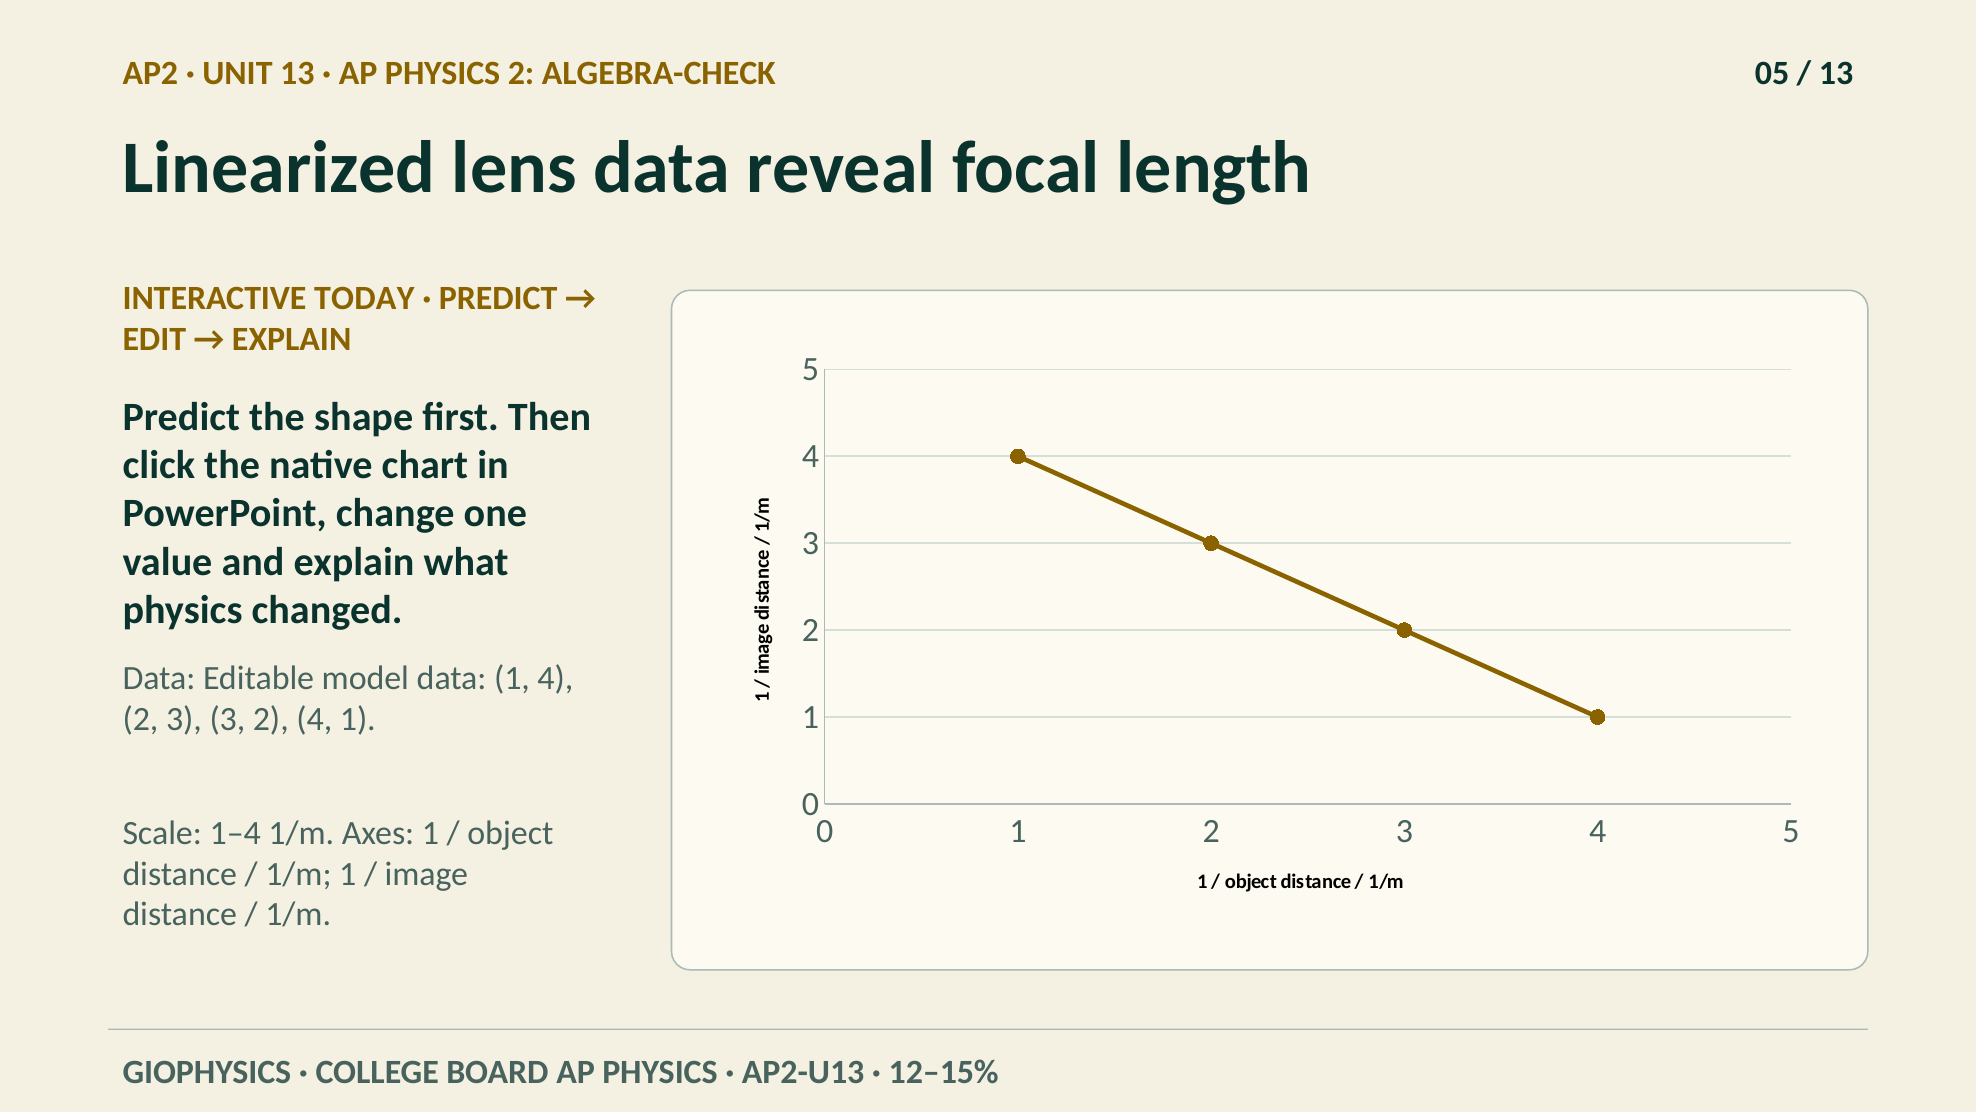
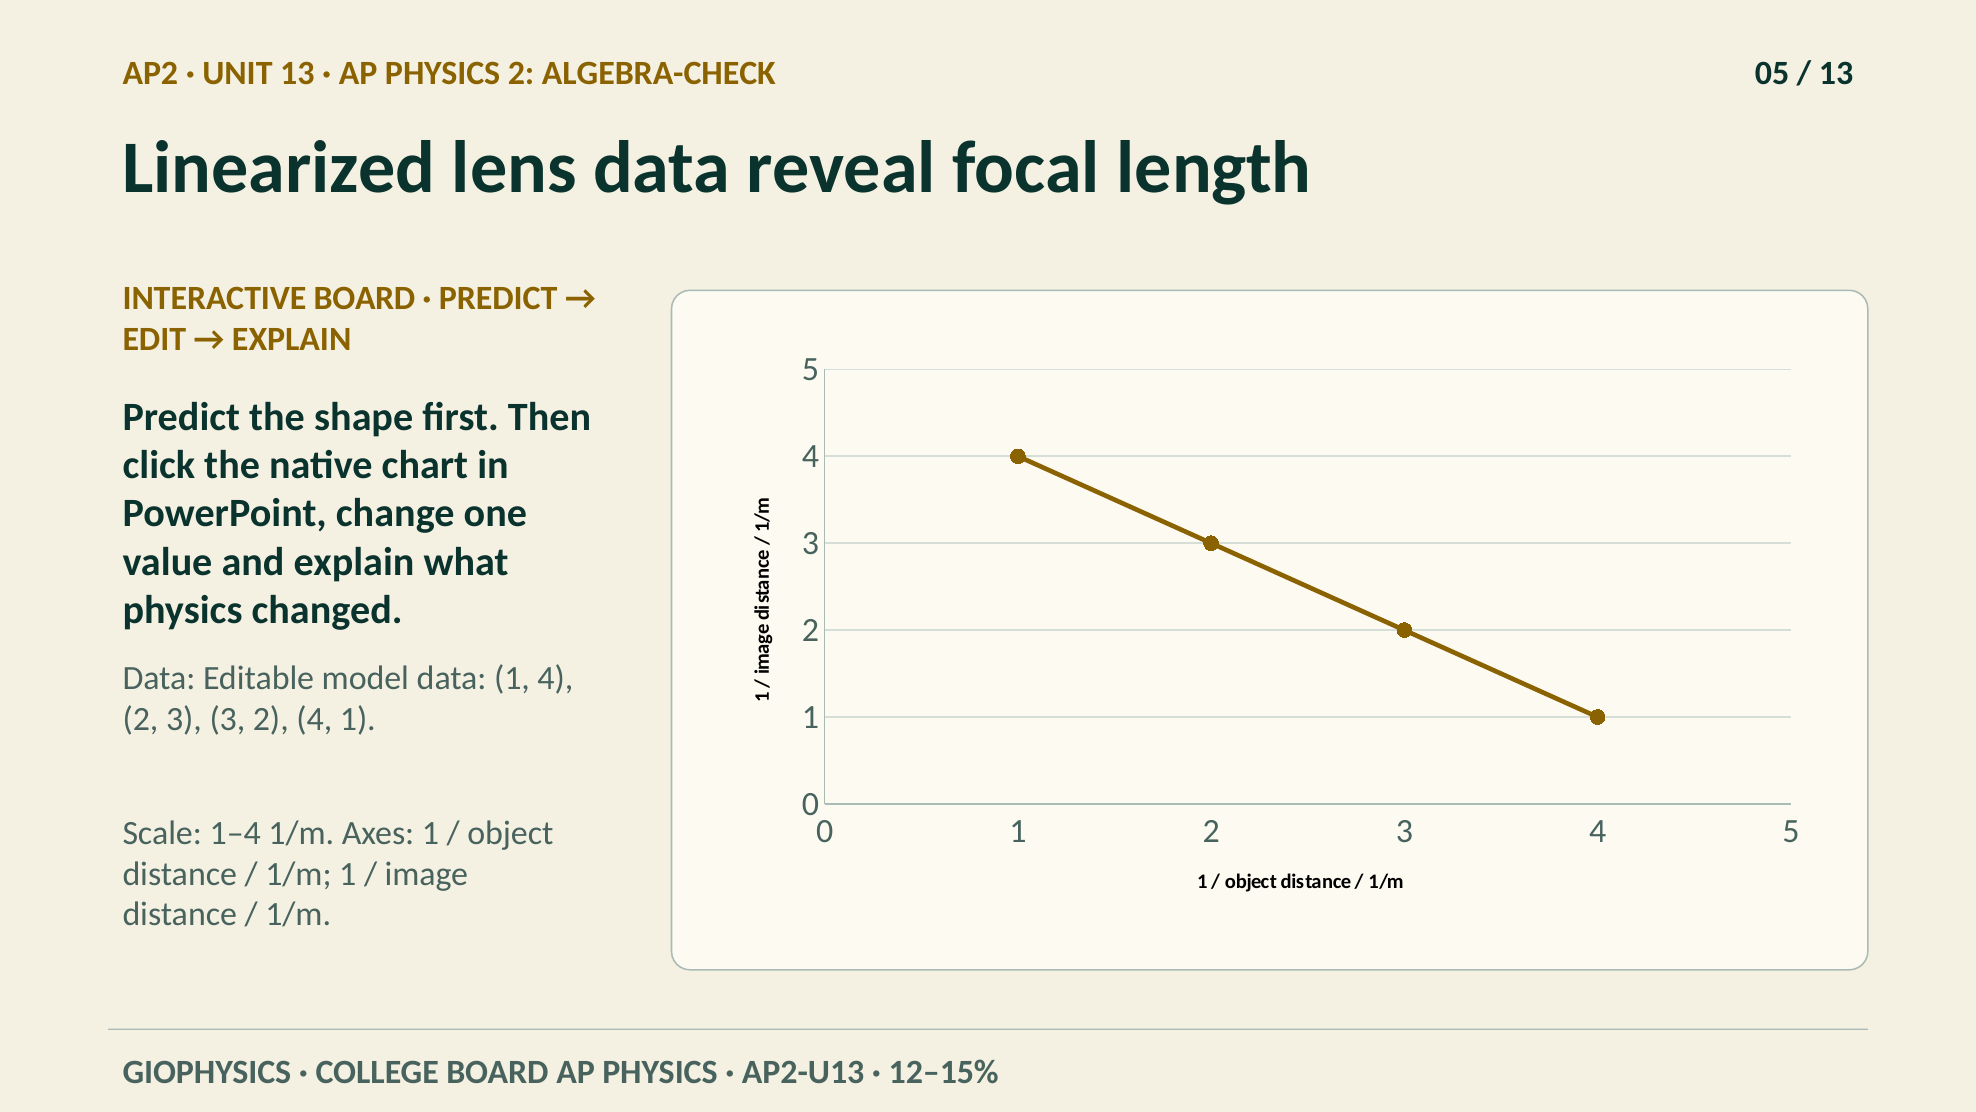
INTERACTIVE TODAY: TODAY -> BOARD
